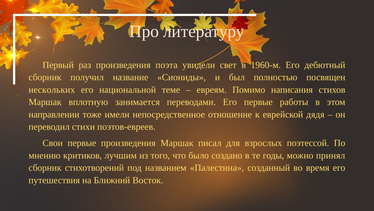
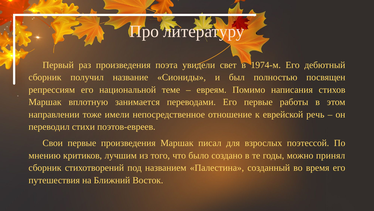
1960-м: 1960-м -> 1974-м
нескольких: нескольких -> репрессиям
дядя: дядя -> речь
